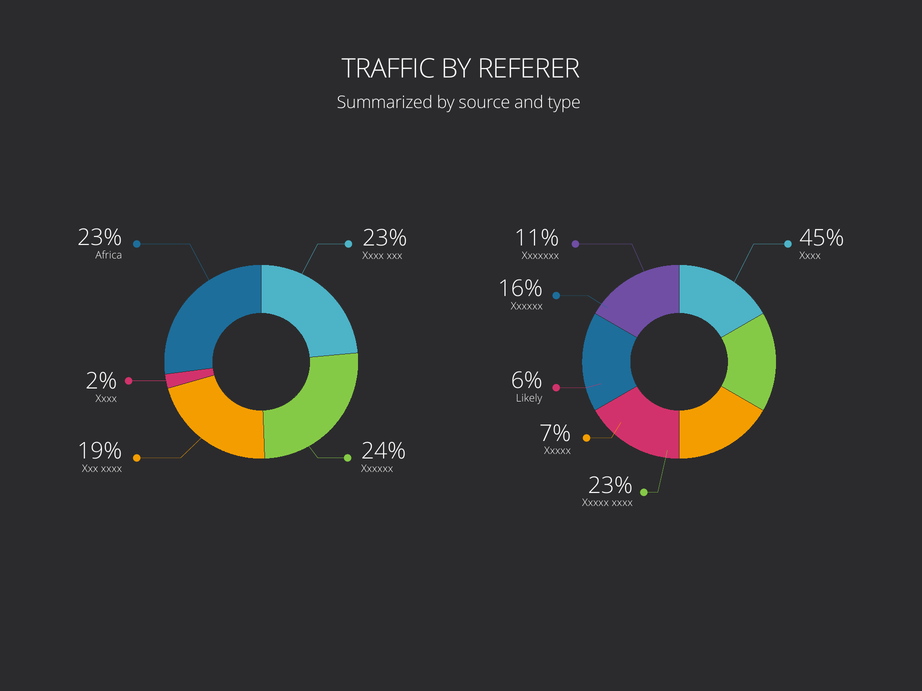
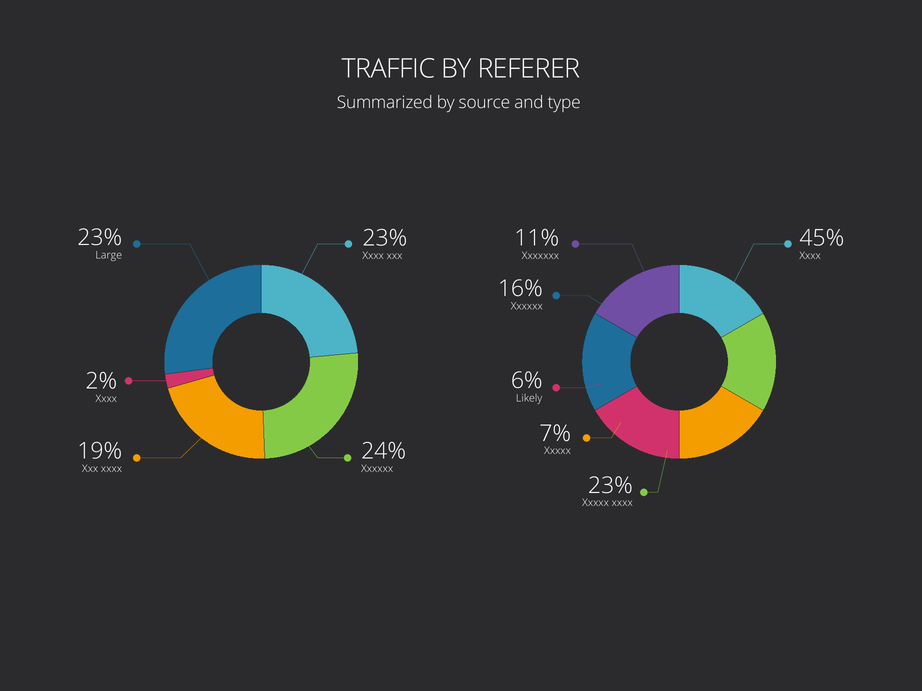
Africa: Africa -> Large
